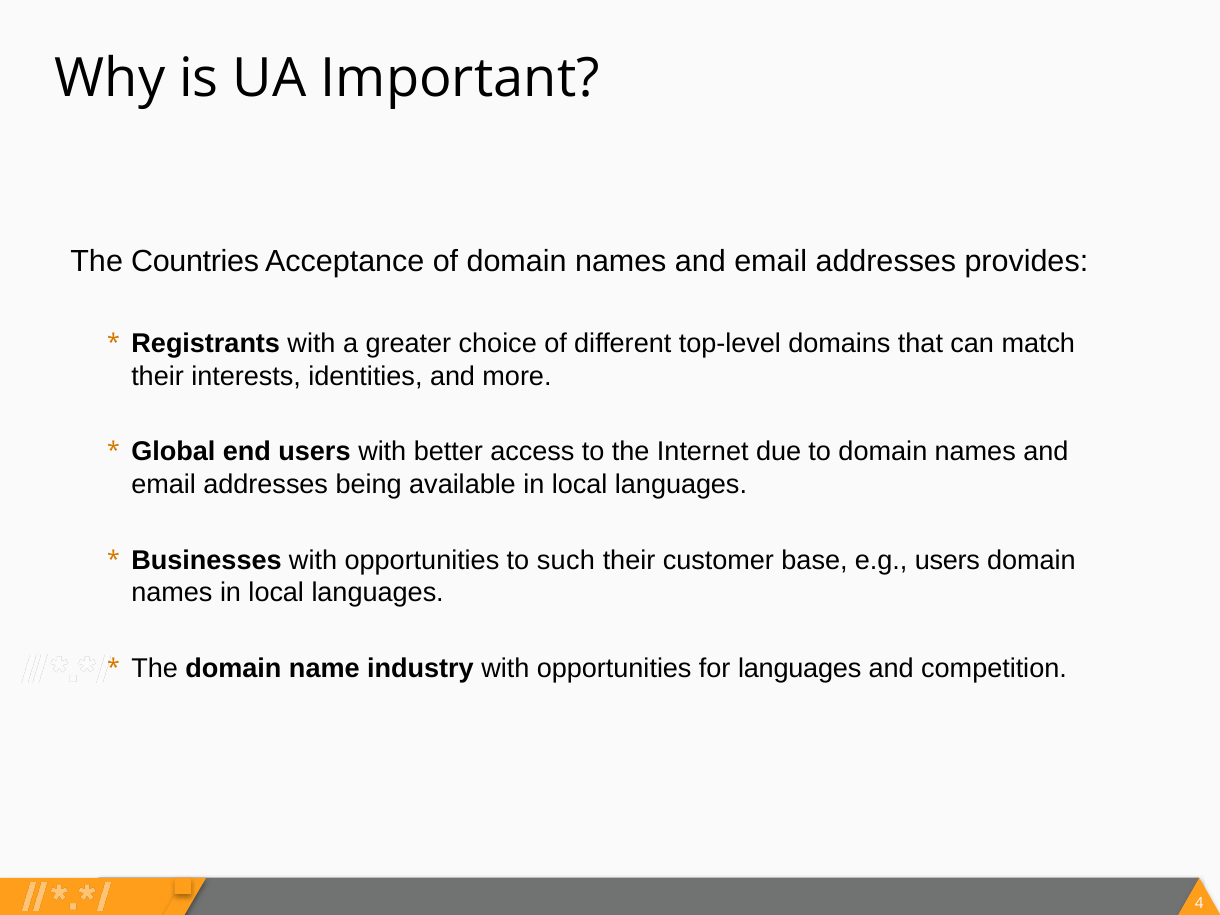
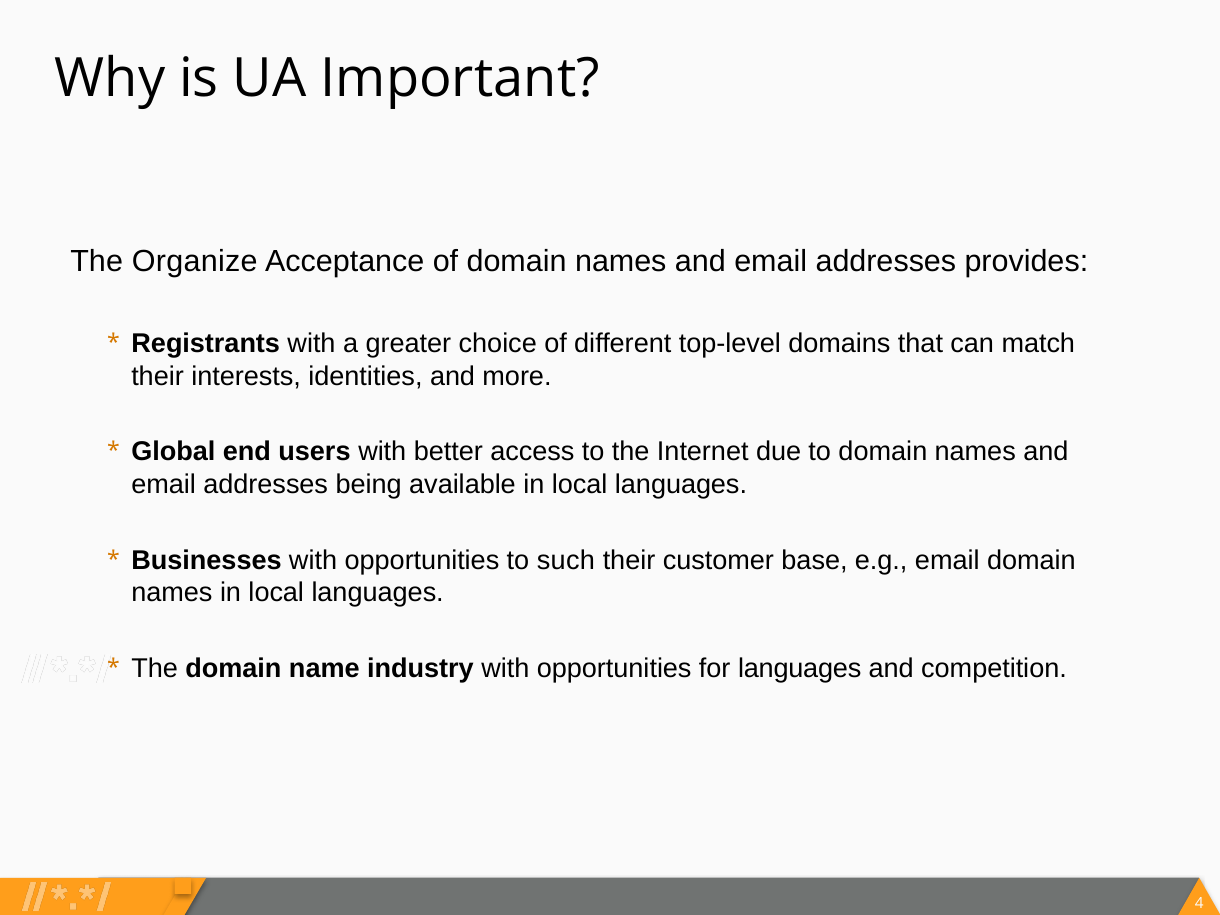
Countries: Countries -> Organize
e.g users: users -> email
